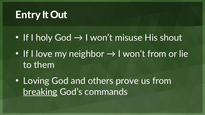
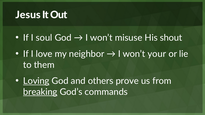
Entry: Entry -> Jesus
holy: holy -> soul
won’t from: from -> your
Loving underline: none -> present
